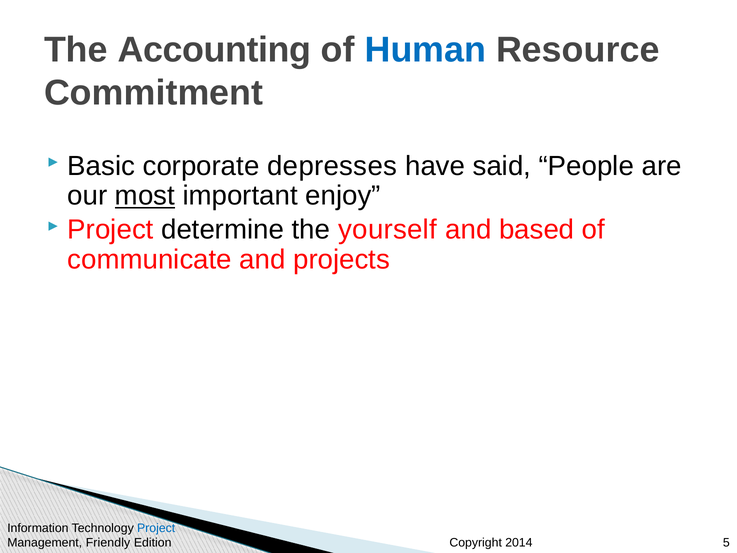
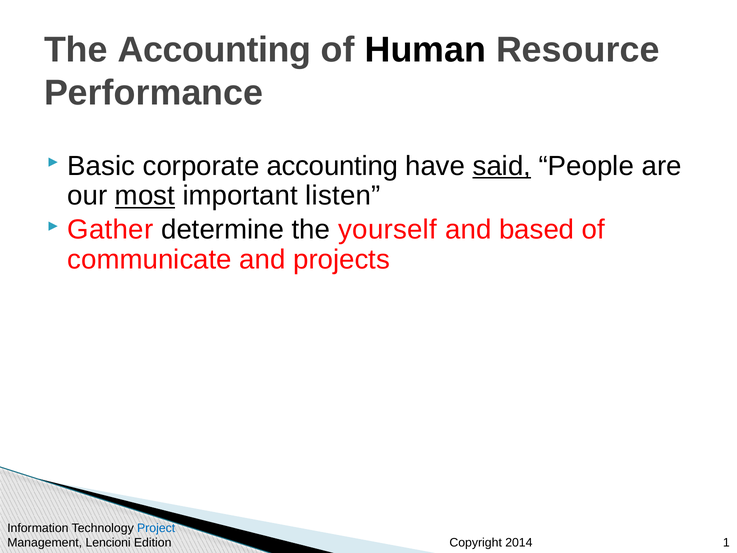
Human colour: blue -> black
Commitment: Commitment -> Performance
corporate depresses: depresses -> accounting
said underline: none -> present
enjoy: enjoy -> listen
Project at (110, 230): Project -> Gather
Friendly: Friendly -> Lencioni
5: 5 -> 1
